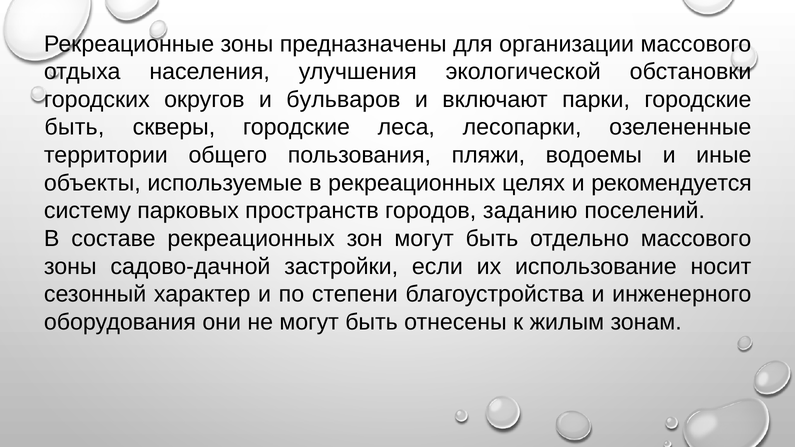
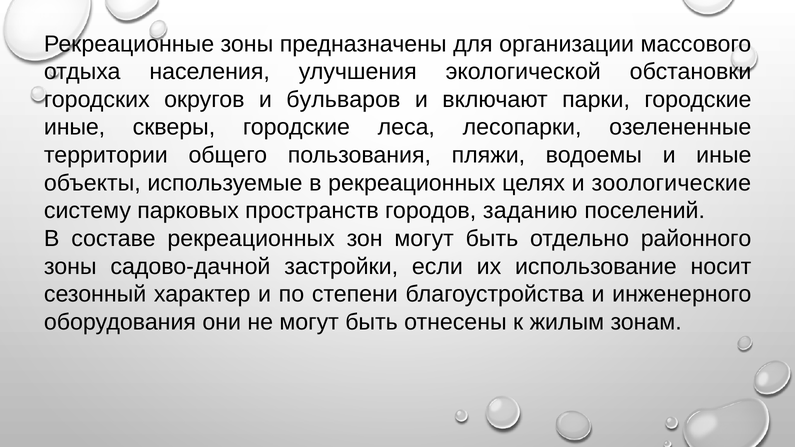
быть at (74, 127): быть -> иные
рекомендуется: рекомендуется -> зоологические
отдельно массового: массового -> районного
